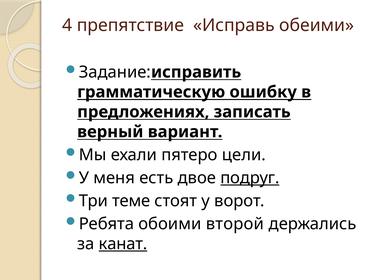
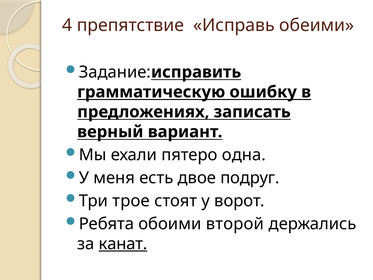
цели: цели -> одна
подруг underline: present -> none
теме: теме -> трое
